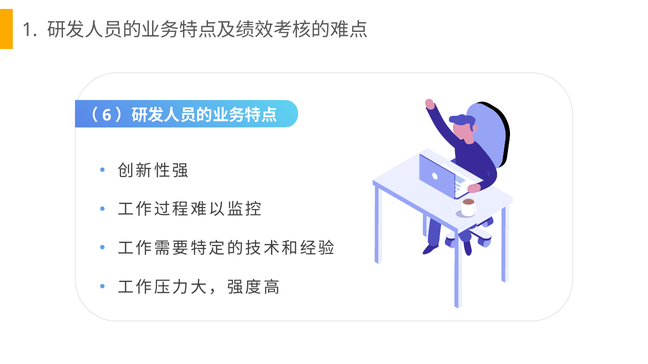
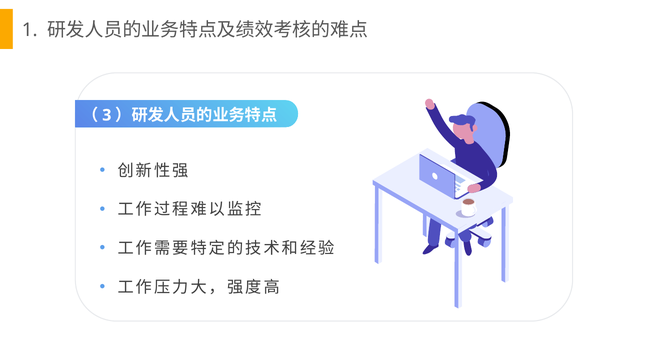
6: 6 -> 3
